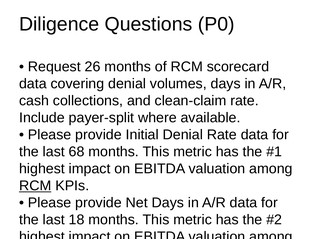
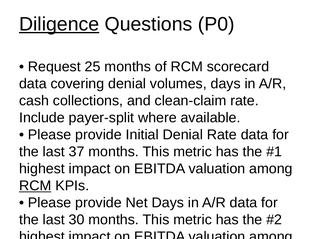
Diligence underline: none -> present
26: 26 -> 25
68: 68 -> 37
18: 18 -> 30
